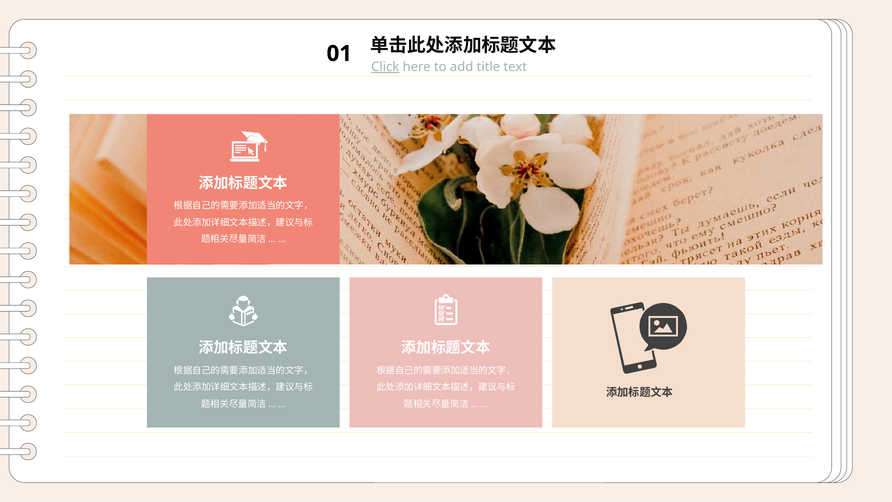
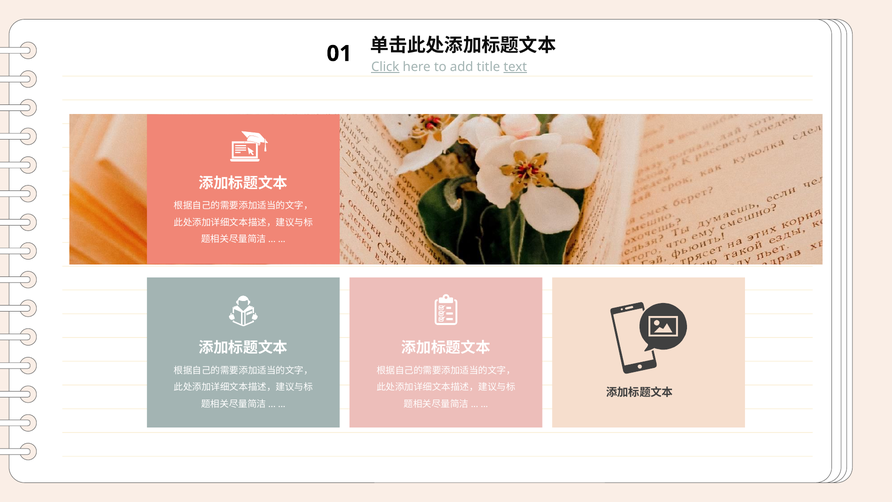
text underline: none -> present
